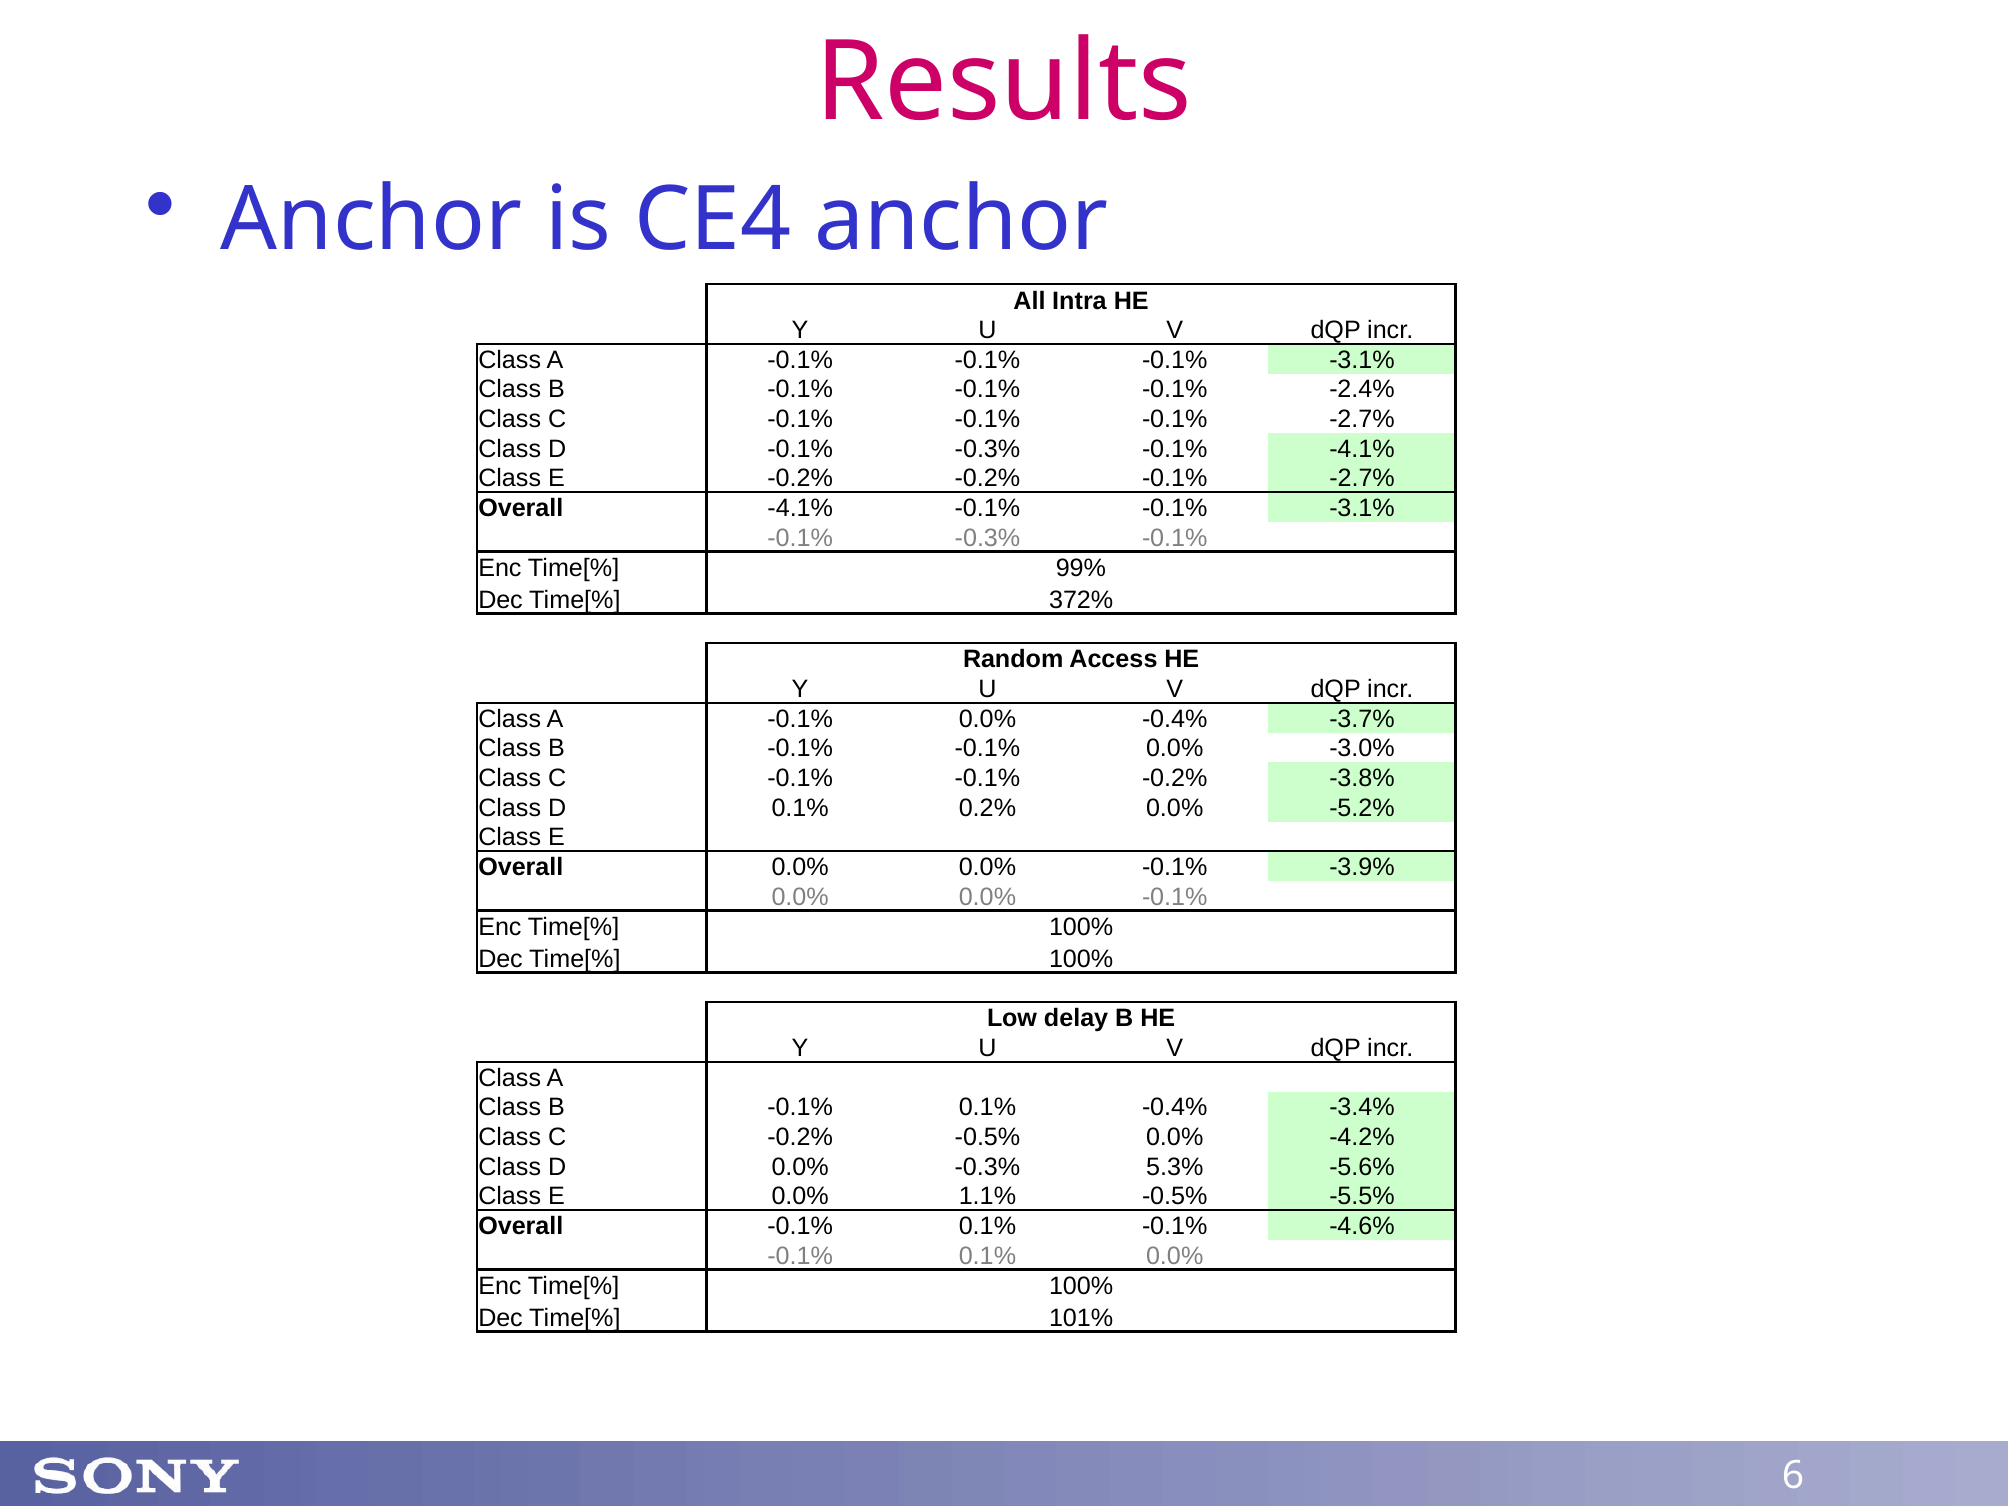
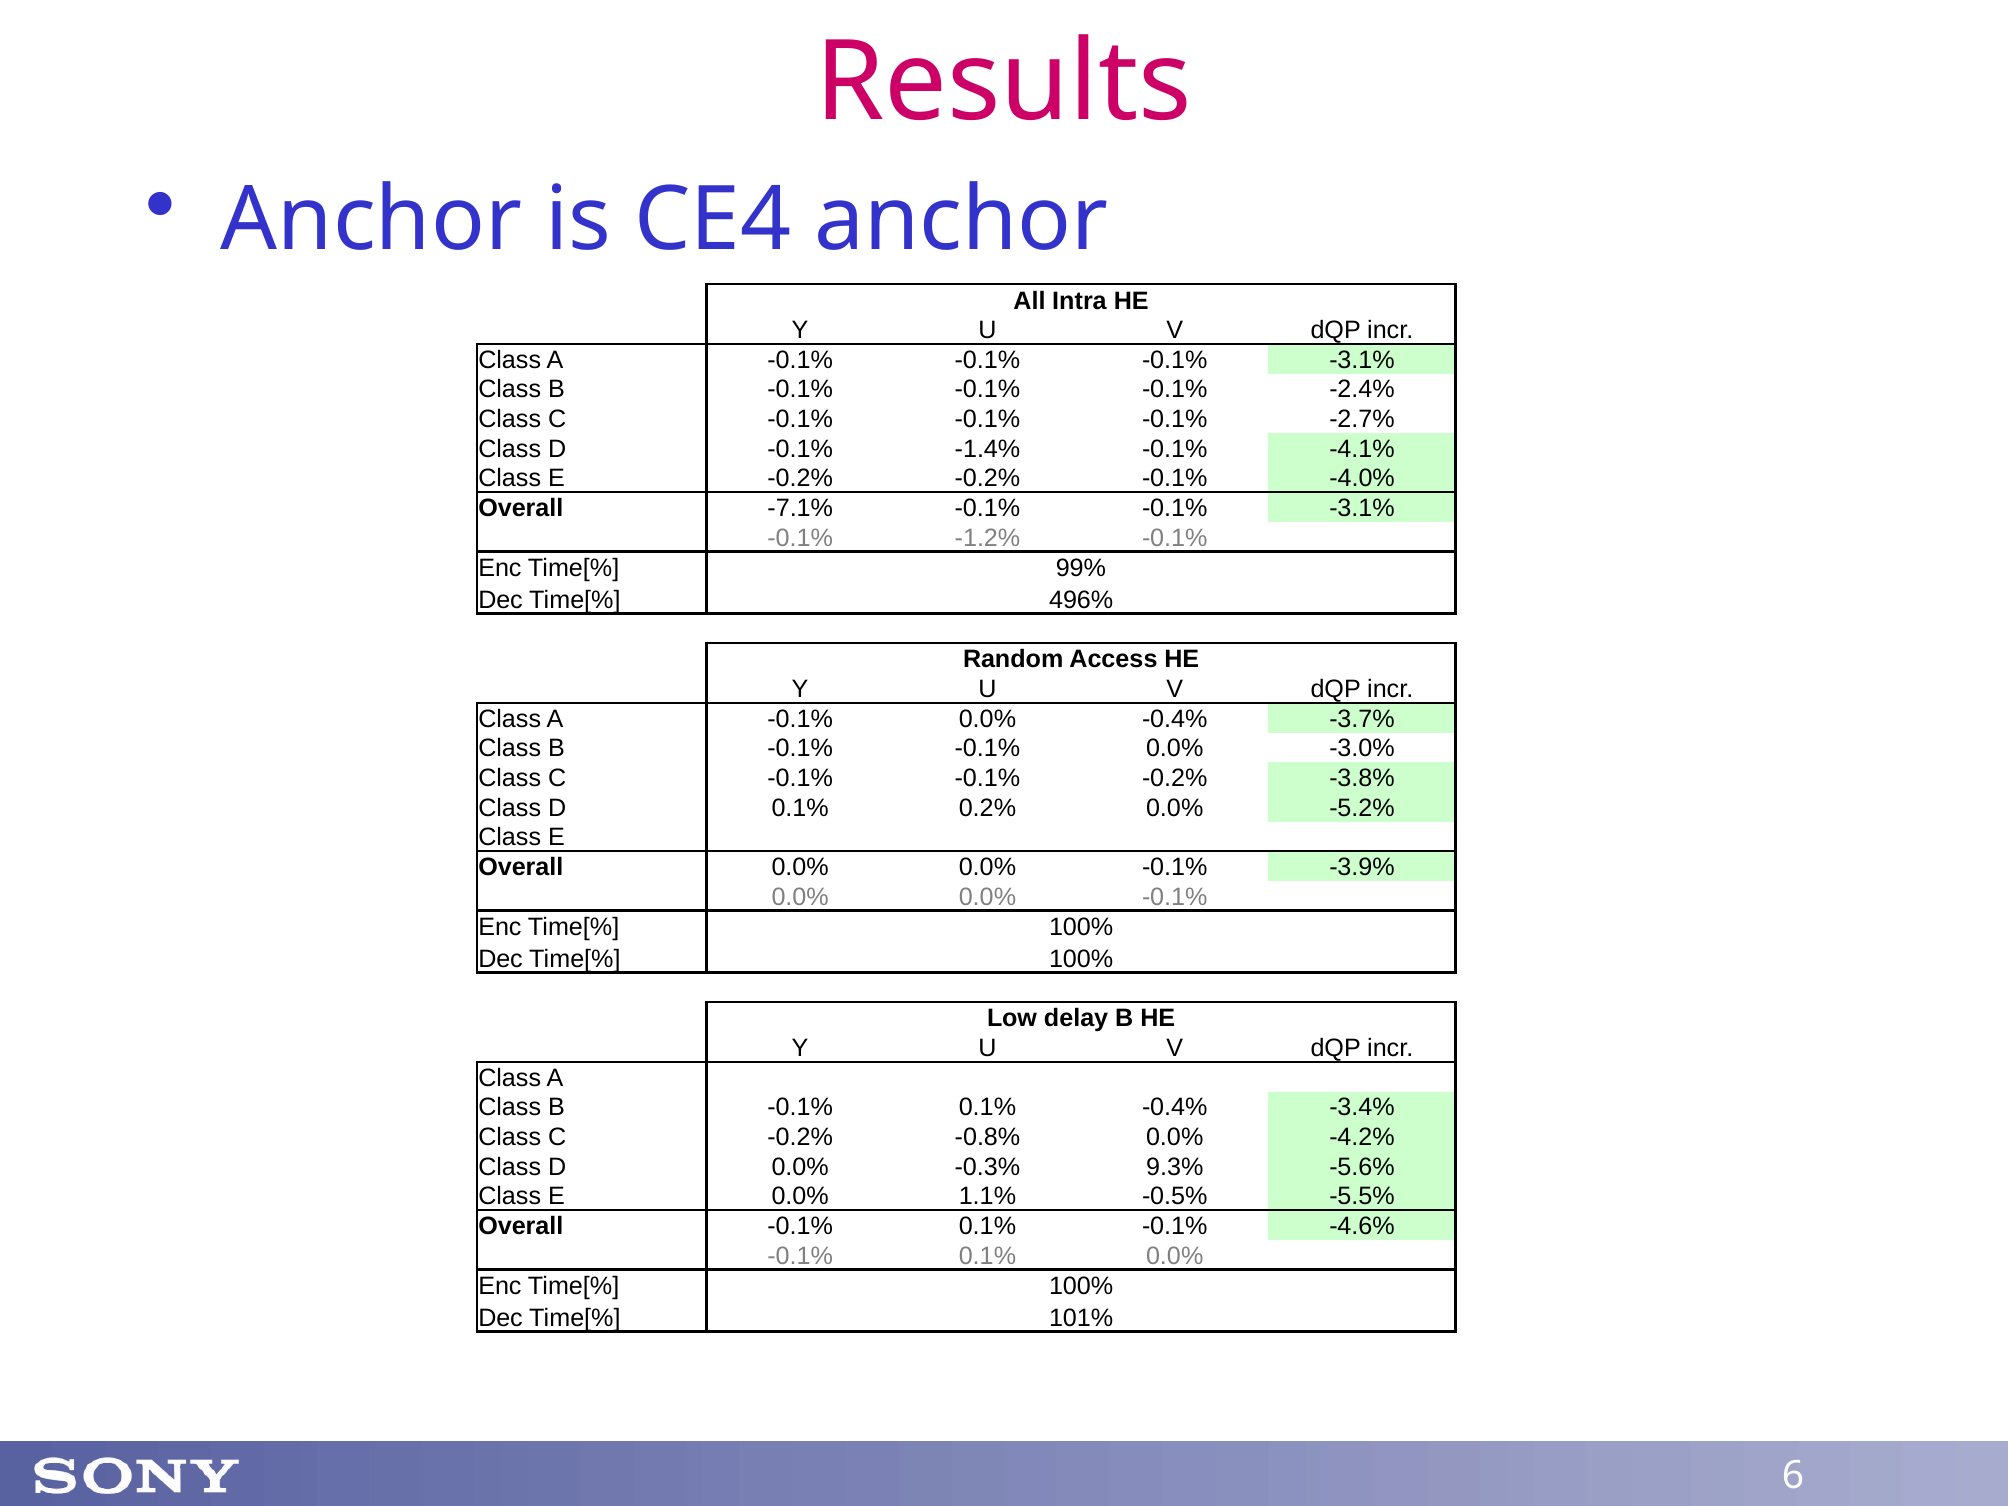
D -0.1% -0.3%: -0.3% -> -1.4%
-0.2% -0.1% -2.7%: -2.7% -> -4.0%
Overall -4.1%: -4.1% -> -7.1%
-0.3% at (988, 538): -0.3% -> -1.2%
372%: 372% -> 496%
-0.2% -0.5%: -0.5% -> -0.8%
5.3%: 5.3% -> 9.3%
